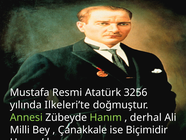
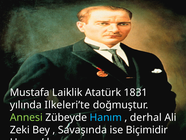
Resmi: Resmi -> Laiklik
3256: 3256 -> 1831
Hanım colour: light green -> light blue
Milli: Milli -> Zeki
Çanakkale: Çanakkale -> Savaşında
